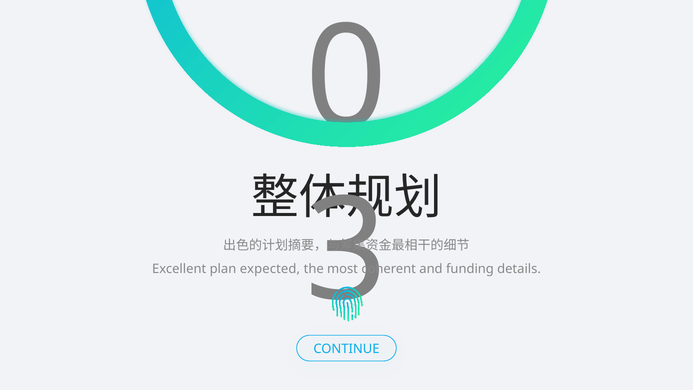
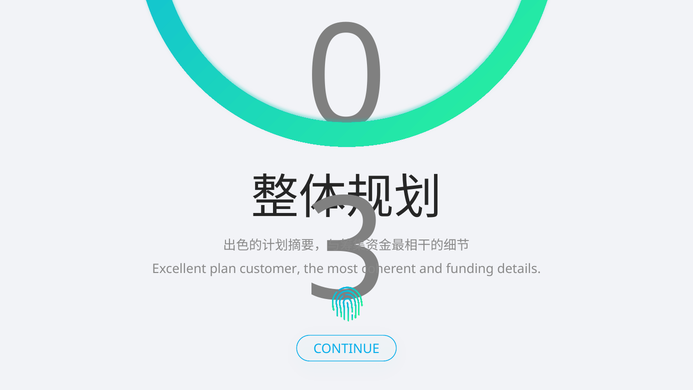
expected: expected -> customer
